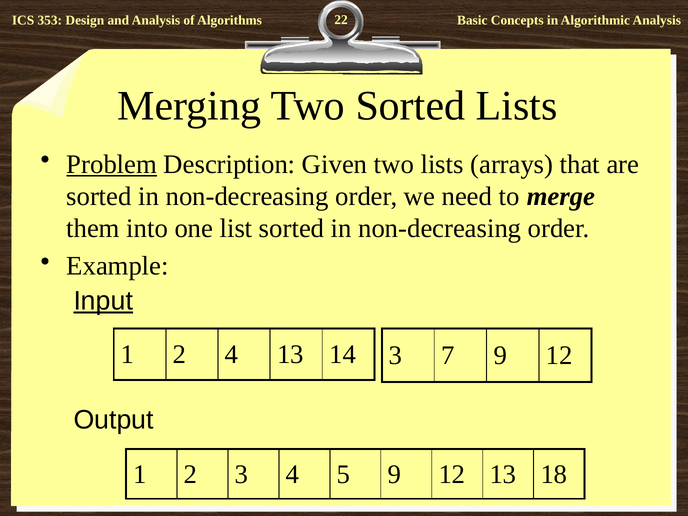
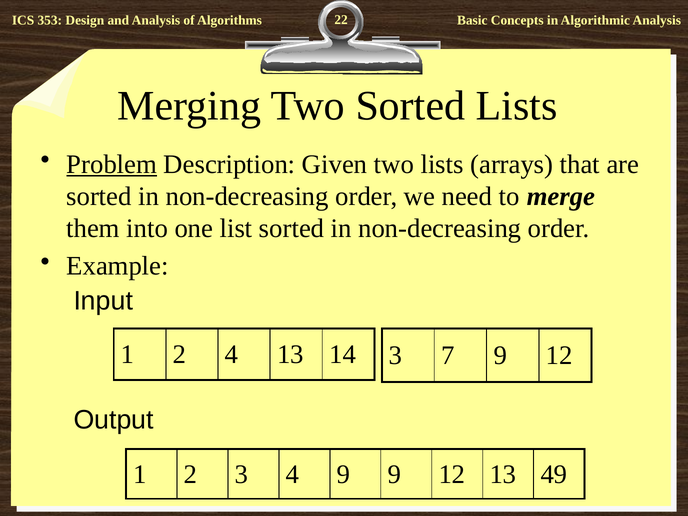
Input underline: present -> none
4 5: 5 -> 9
18: 18 -> 49
